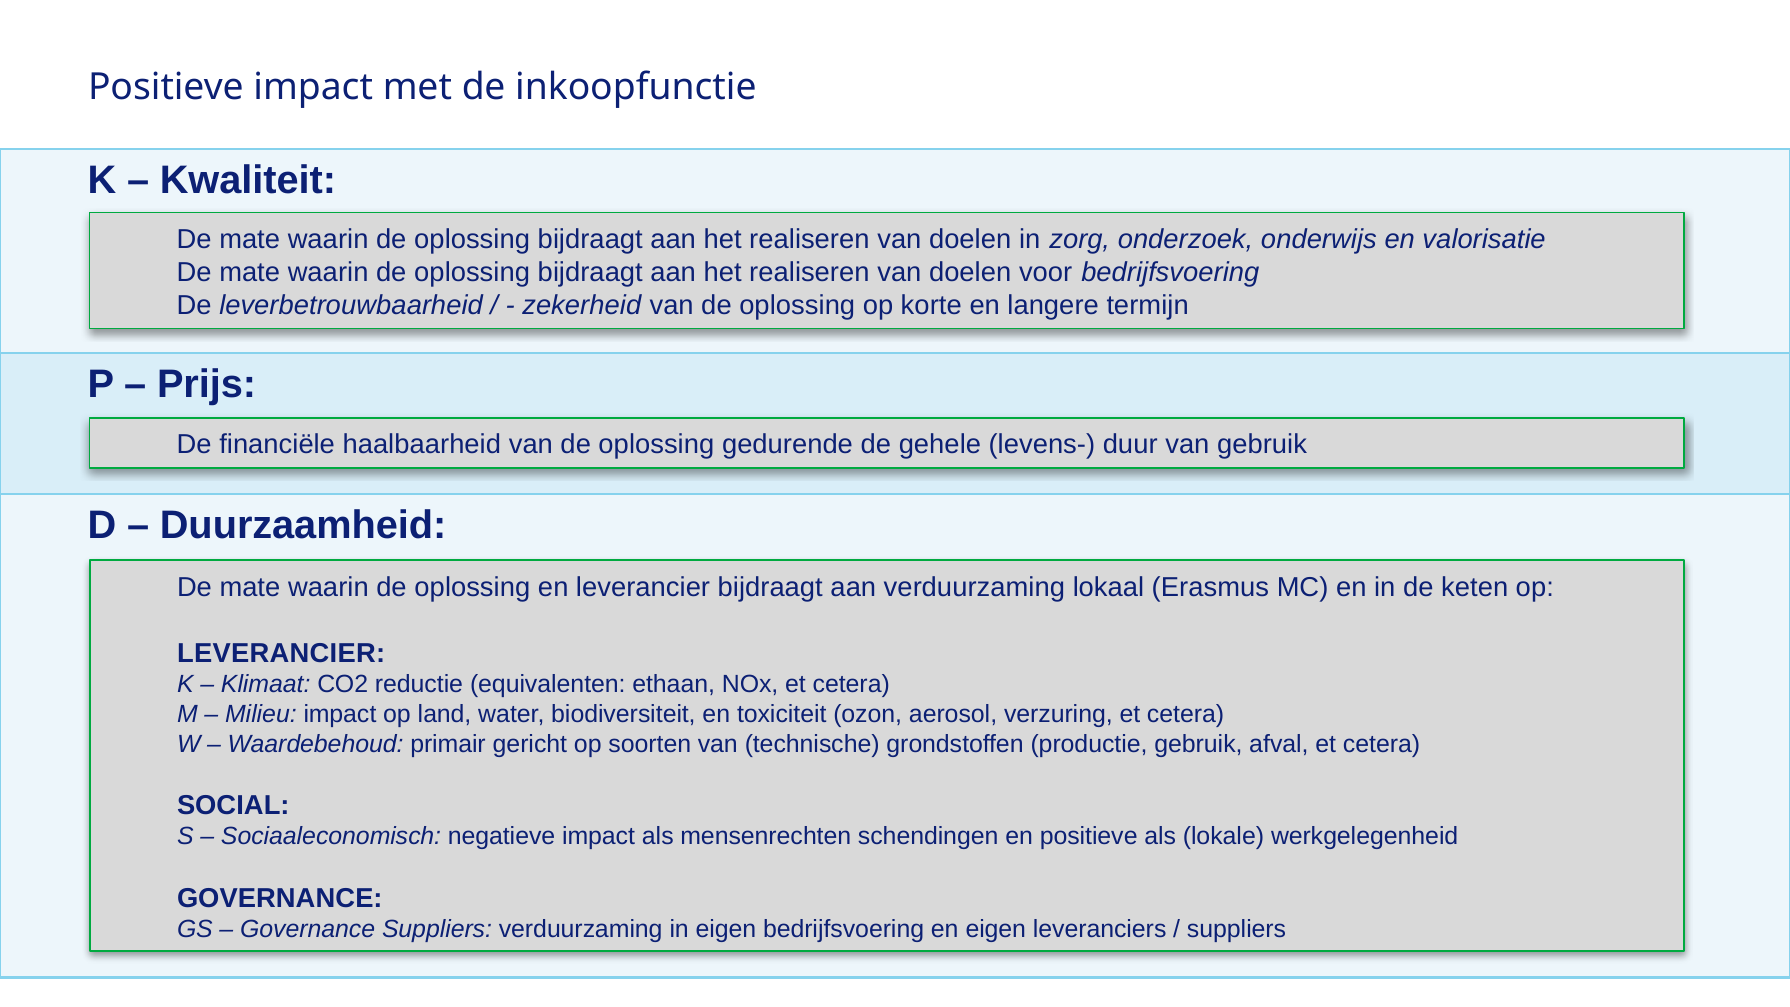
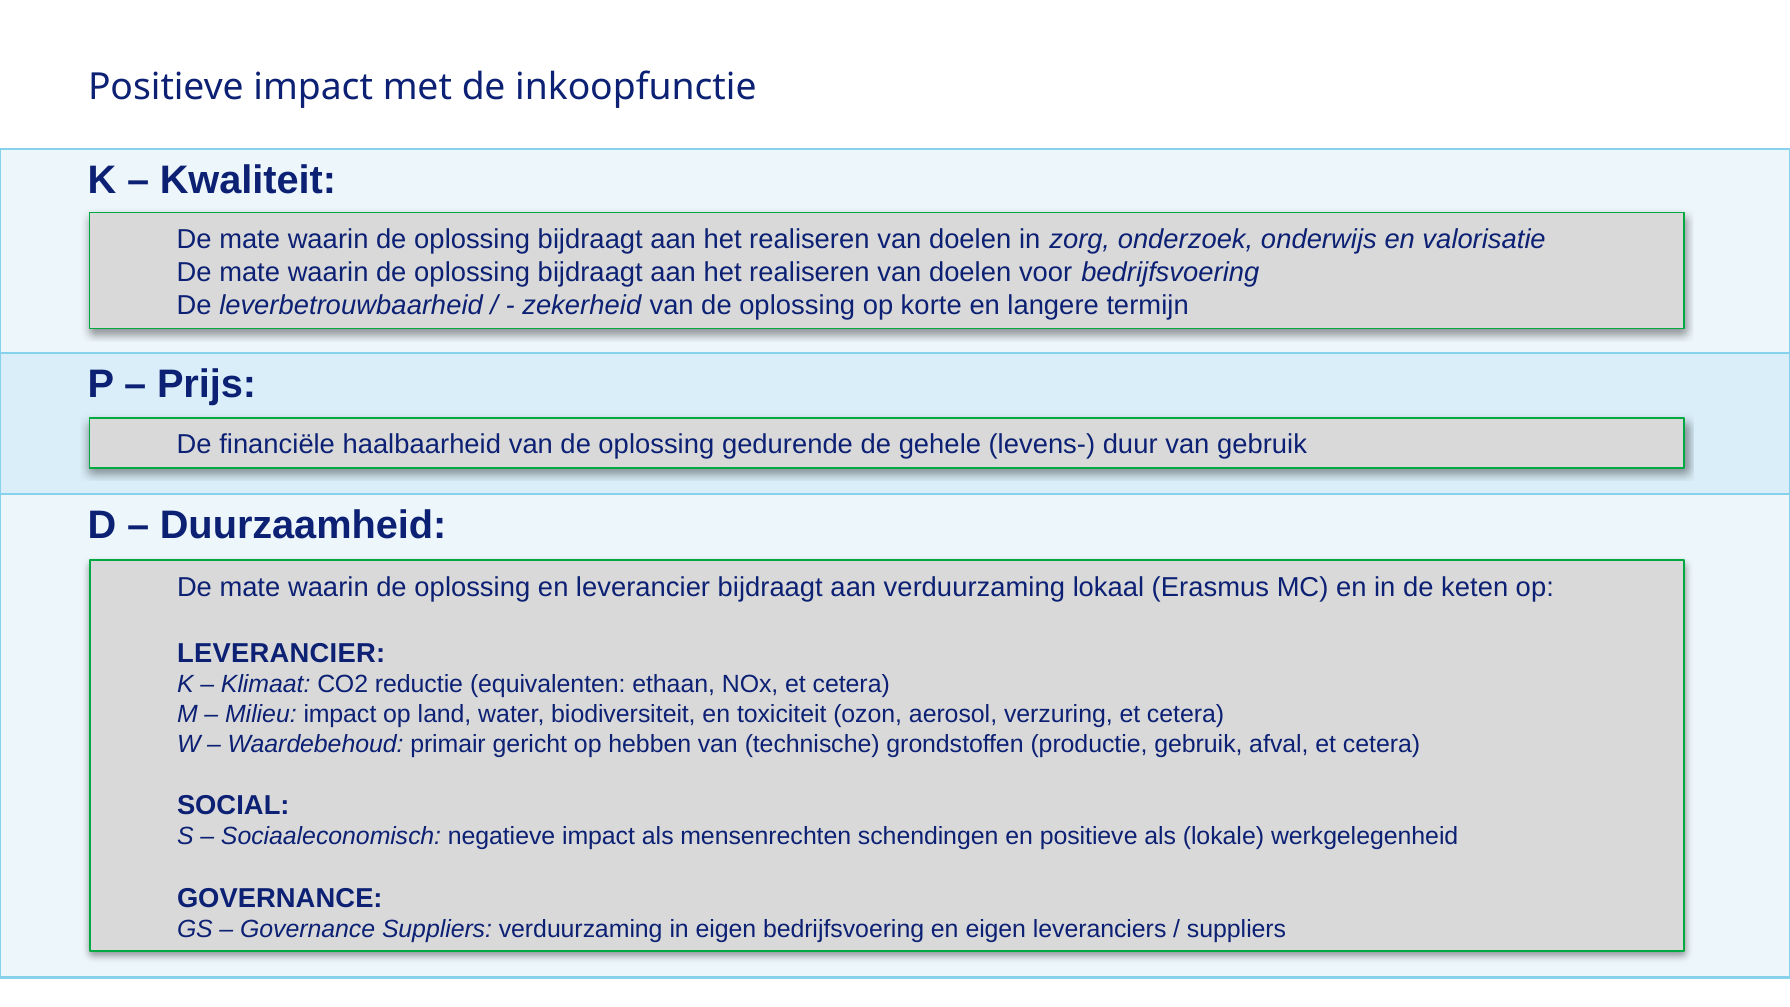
soorten: soorten -> hebben
